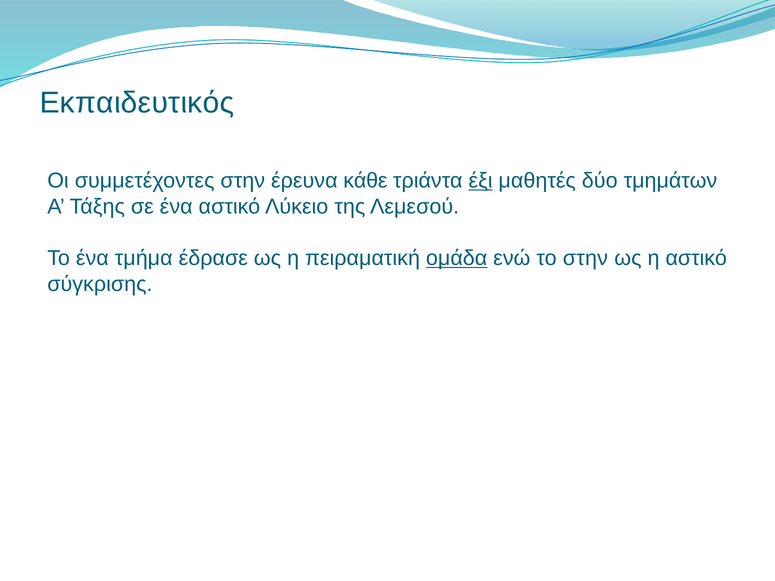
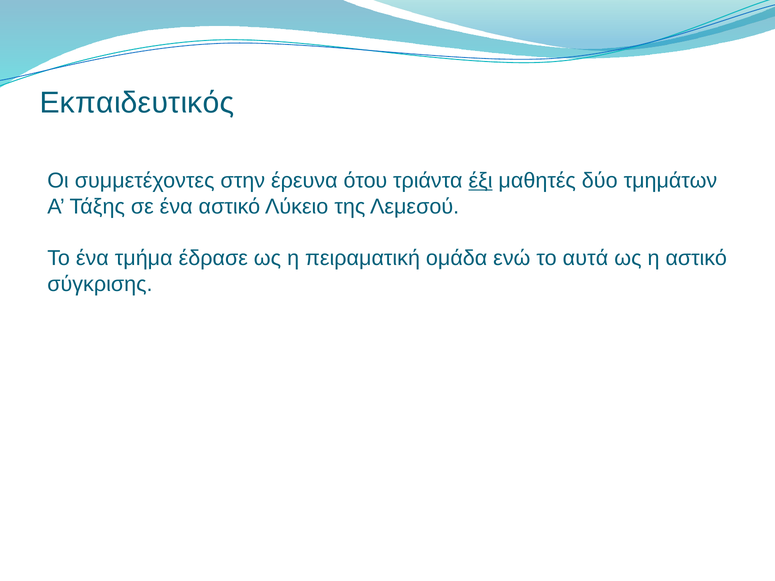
κάθε: κάθε -> ότου
ομάδα underline: present -> none
το στην: στην -> αυτά
